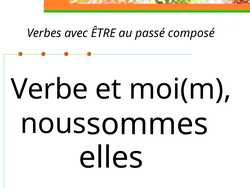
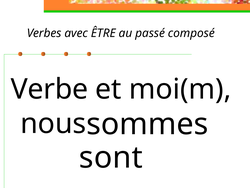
elles: elles -> sont
